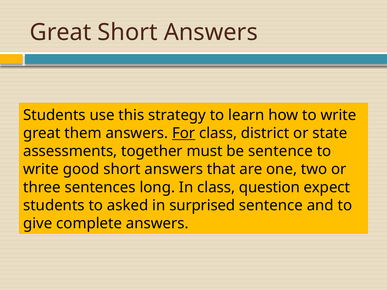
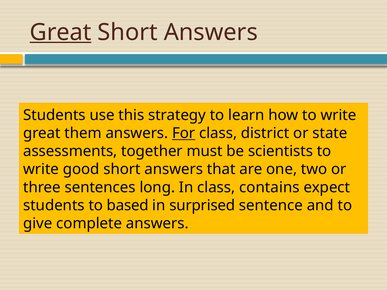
Great at (61, 32) underline: none -> present
be sentence: sentence -> scientists
question: question -> contains
asked: asked -> based
